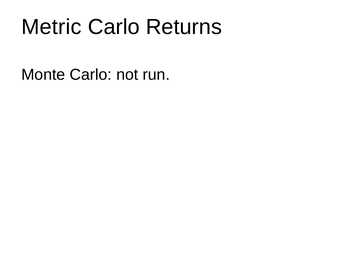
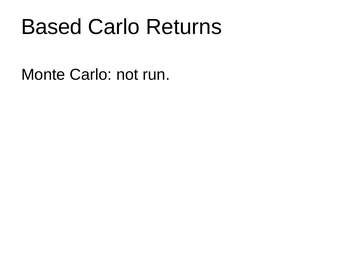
Metric: Metric -> Based
